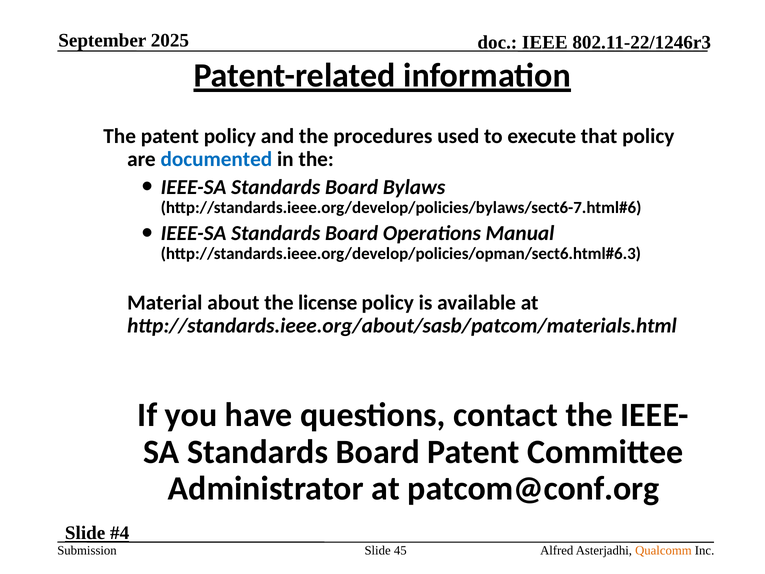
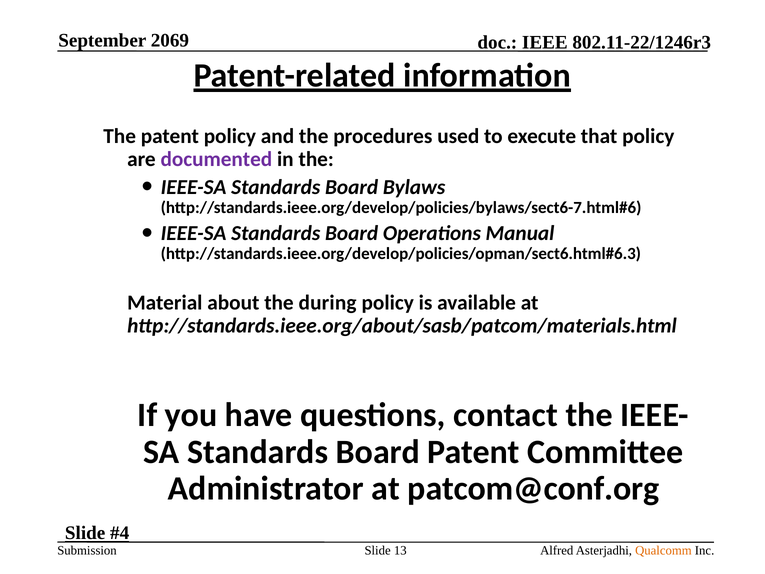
2025: 2025 -> 2069
documented colour: blue -> purple
license: license -> during
45: 45 -> 13
